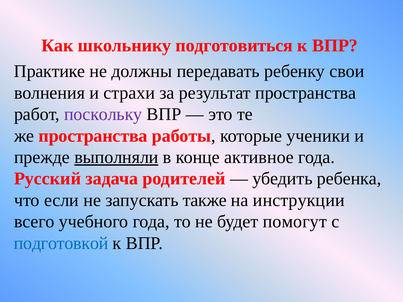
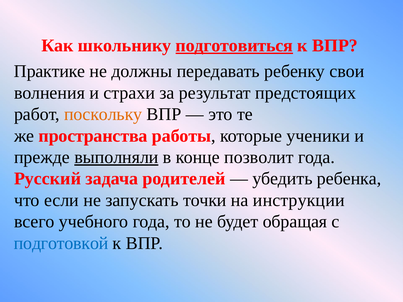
подготовиться underline: none -> present
результат пространства: пространства -> предстоящих
поскольку colour: purple -> orange
активное: активное -> позволит
также: также -> точки
помогут: помогут -> обращая
